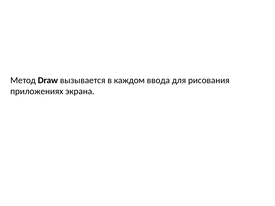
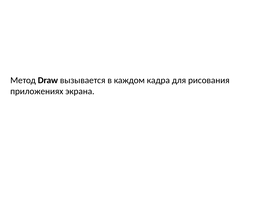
ввода: ввода -> кадра
